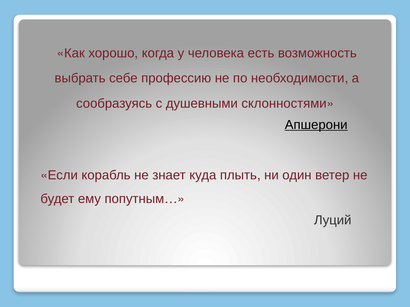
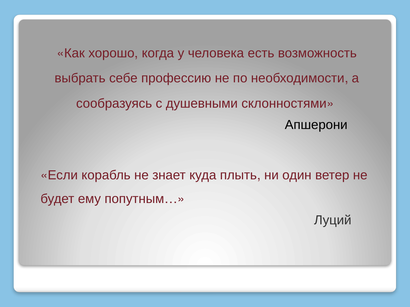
Апшерони underline: present -> none
